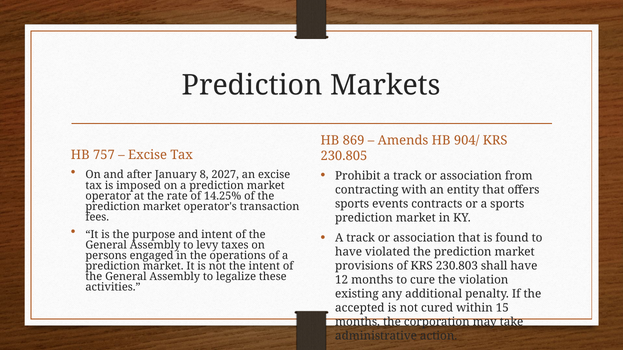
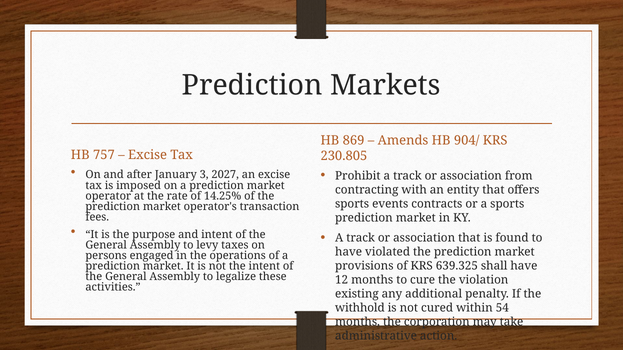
8: 8 -> 3
230.803: 230.803 -> 639.325
accepted: accepted -> withhold
15: 15 -> 54
